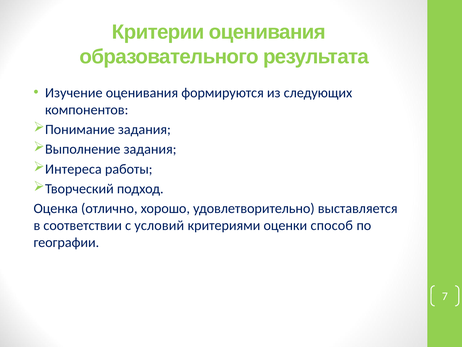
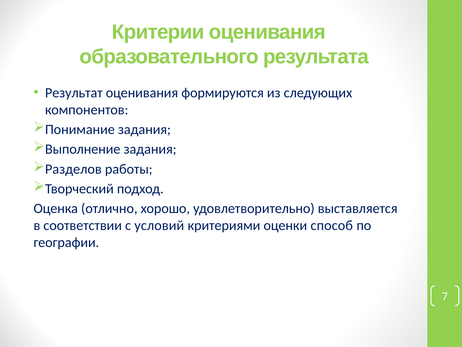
Изучение: Изучение -> Результат
Интереса: Интереса -> Разделов
